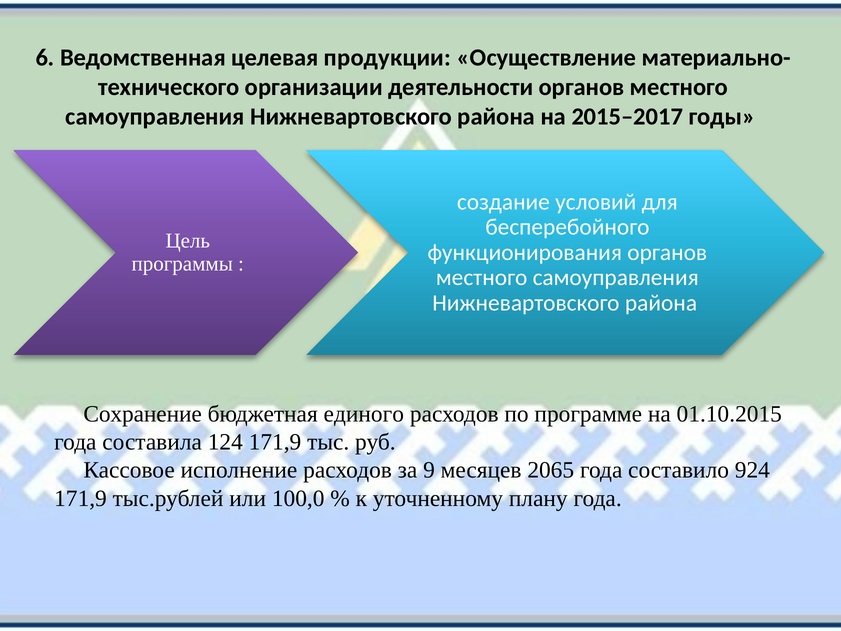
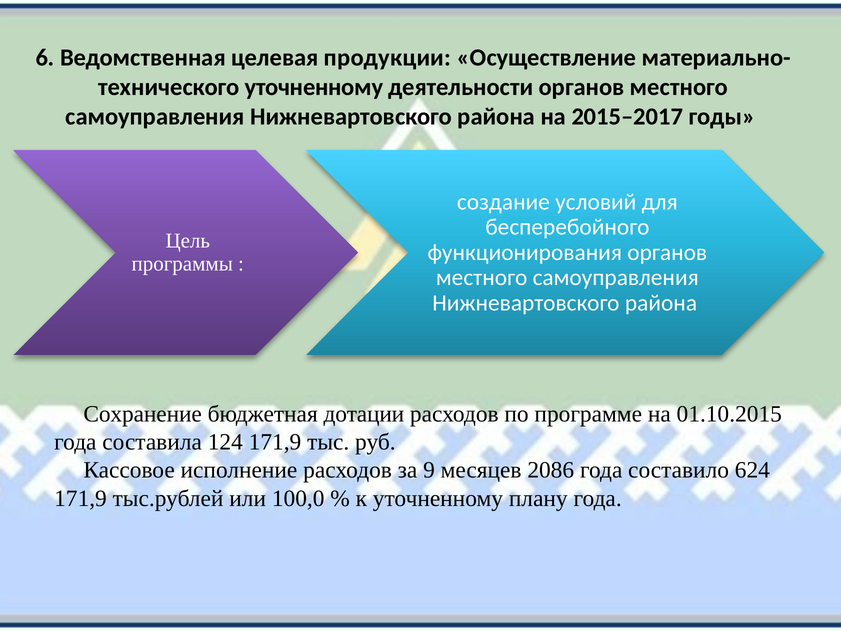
организации at (314, 87): организации -> уточненному
единого: единого -> дотации
2065: 2065 -> 2086
924: 924 -> 624
